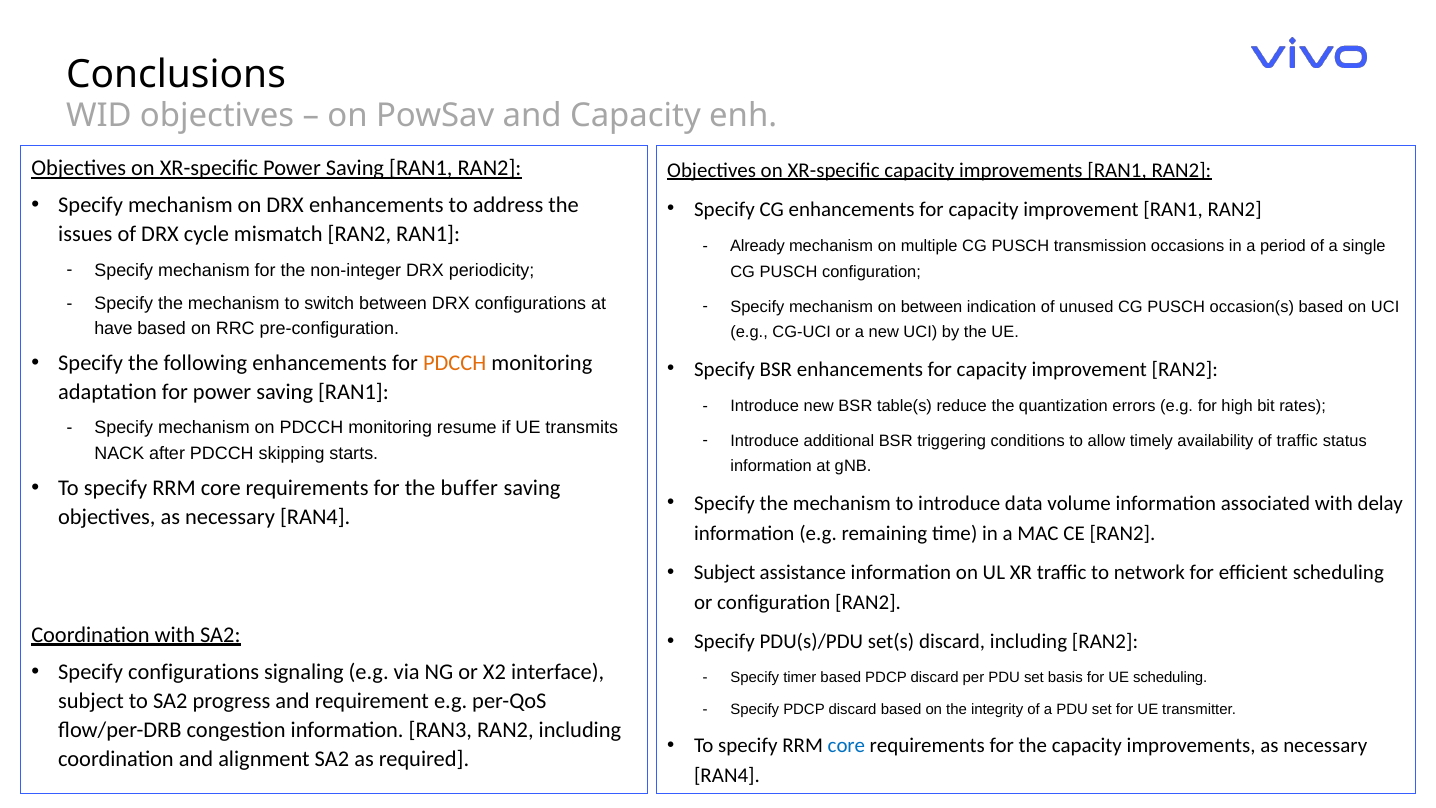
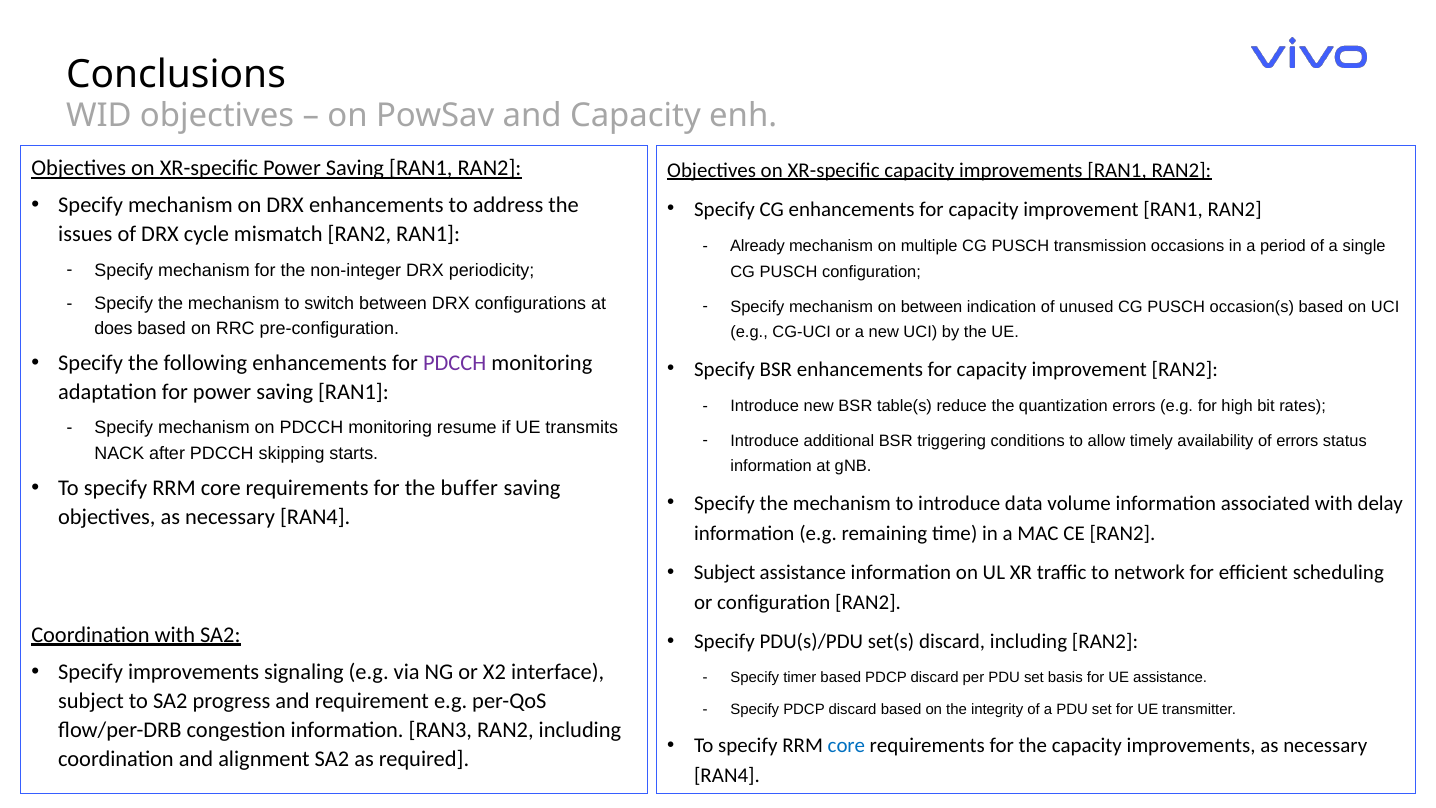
have: have -> does
PDCCH at (455, 363) colour: orange -> purple
of traffic: traffic -> errors
Specify configurations: configurations -> improvements
UE scheduling: scheduling -> assistance
